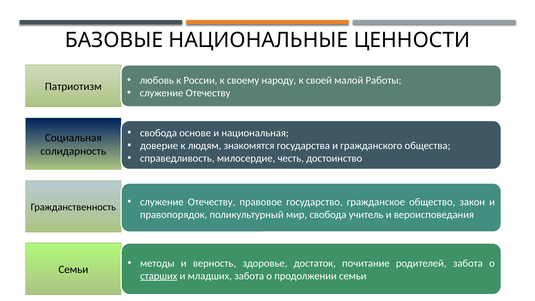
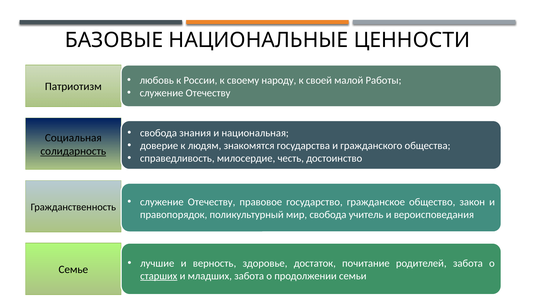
основе: основе -> знания
солидарность underline: none -> present
методы: методы -> лучшие
Семьи at (73, 270): Семьи -> Семье
